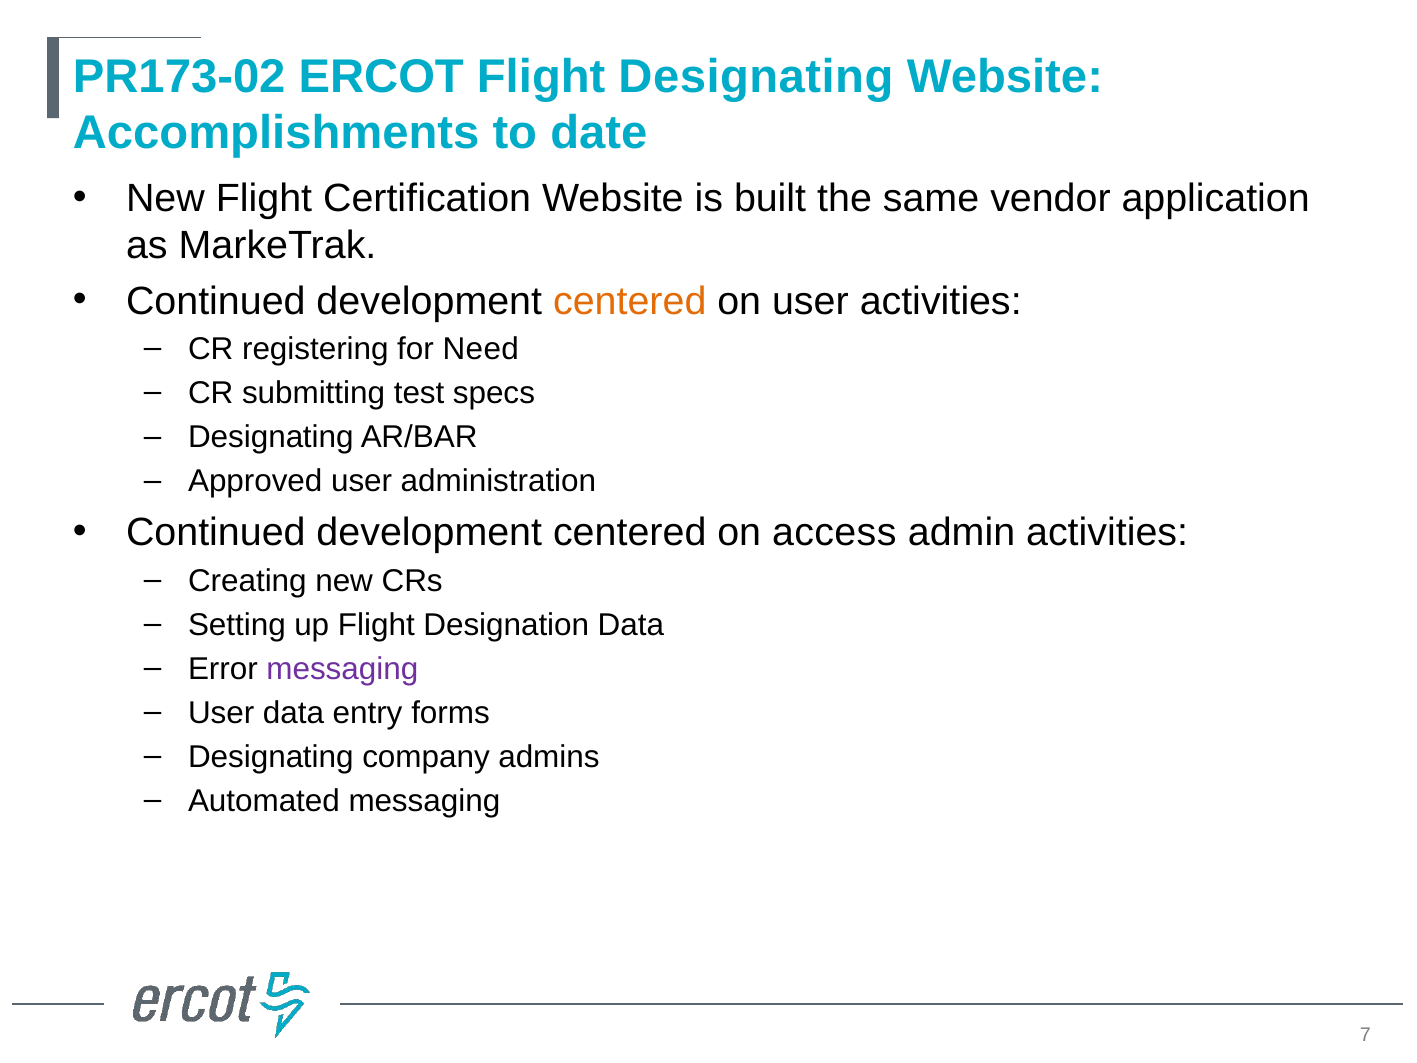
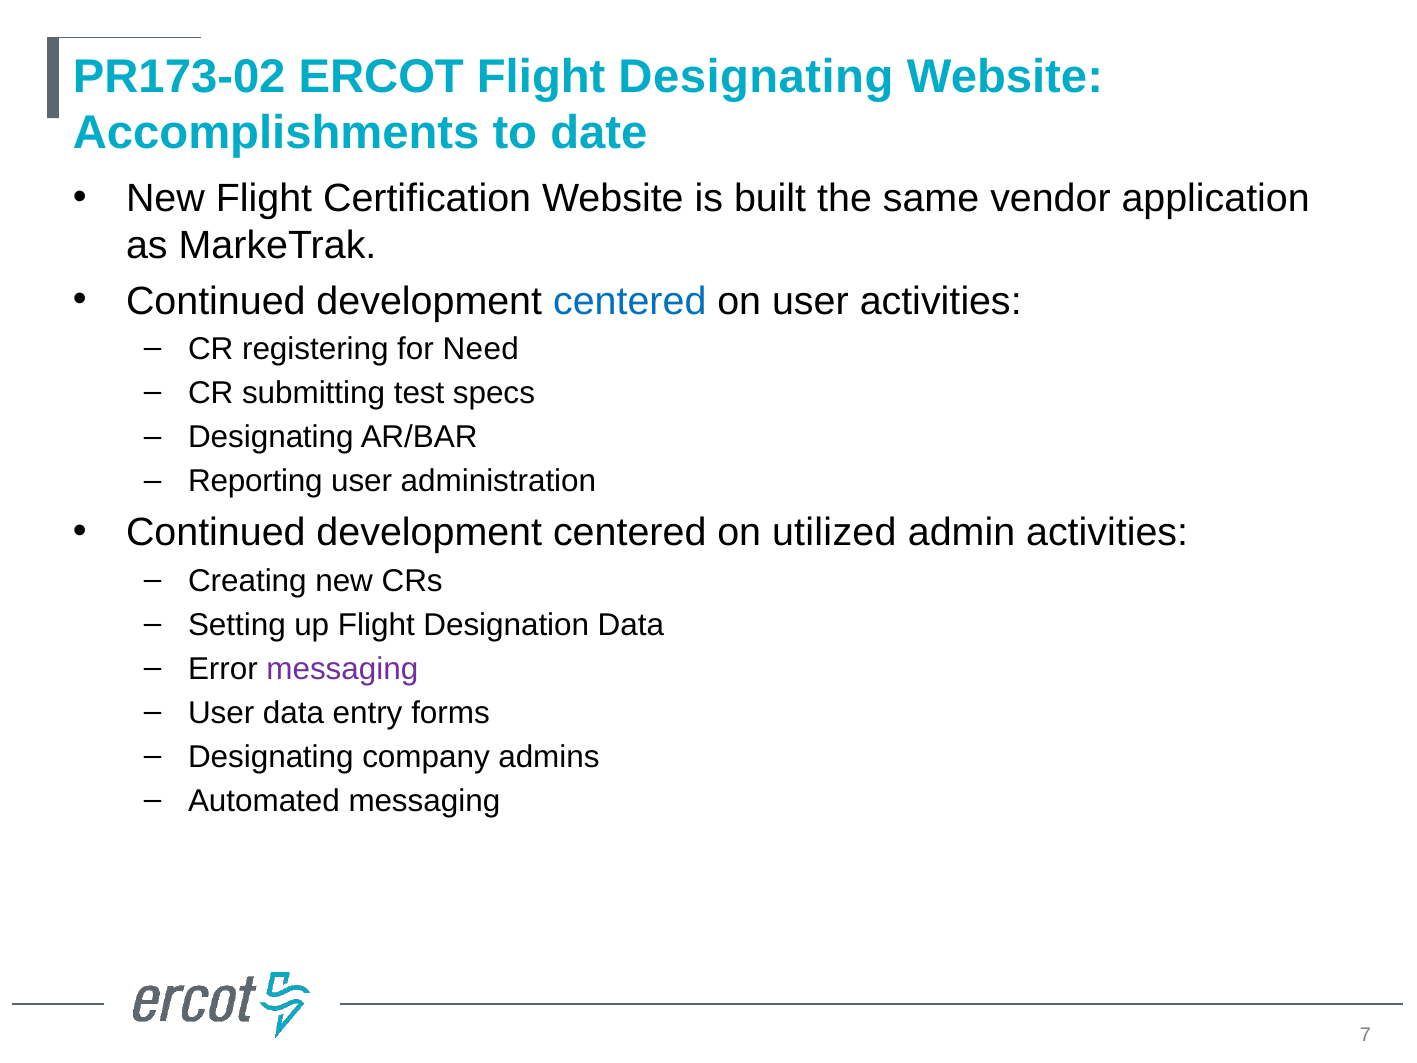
centered at (630, 301) colour: orange -> blue
Approved: Approved -> Reporting
access: access -> utilized
